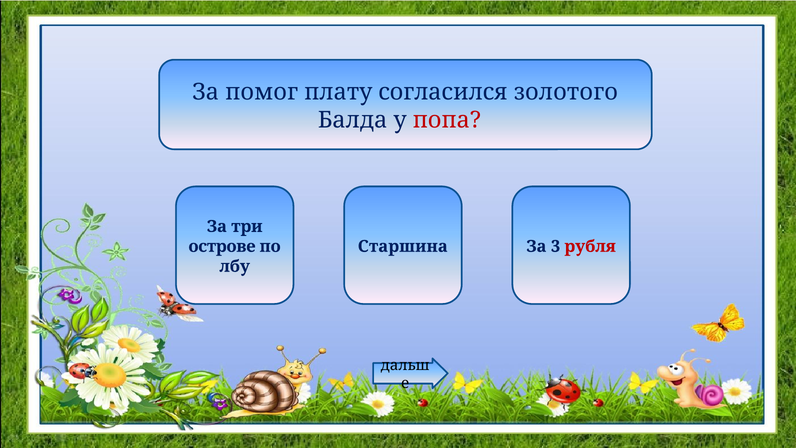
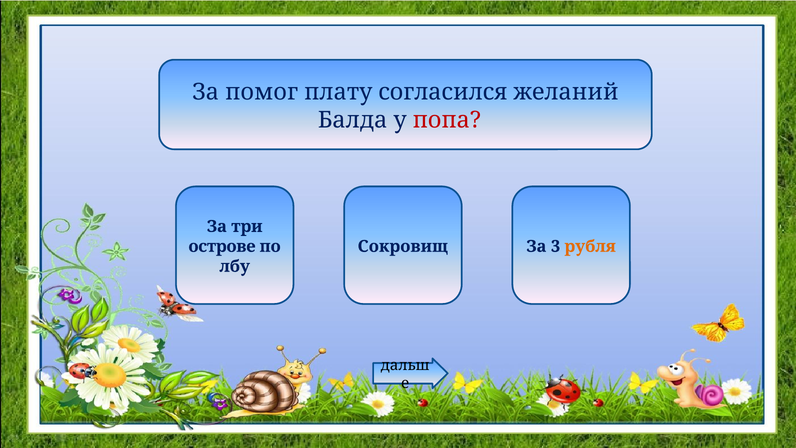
золотого: золотого -> желаний
Старшина: Старшина -> Сокровищ
рубля colour: red -> orange
